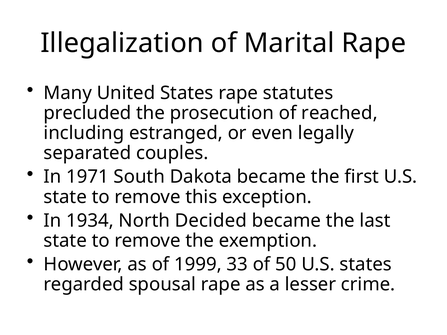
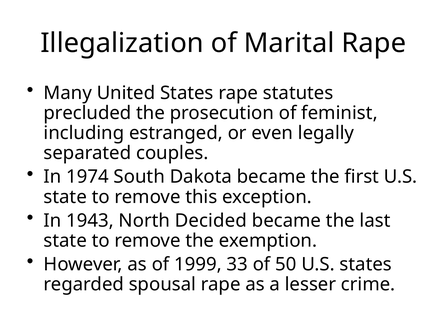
reached: reached -> feminist
1971: 1971 -> 1974
1934: 1934 -> 1943
